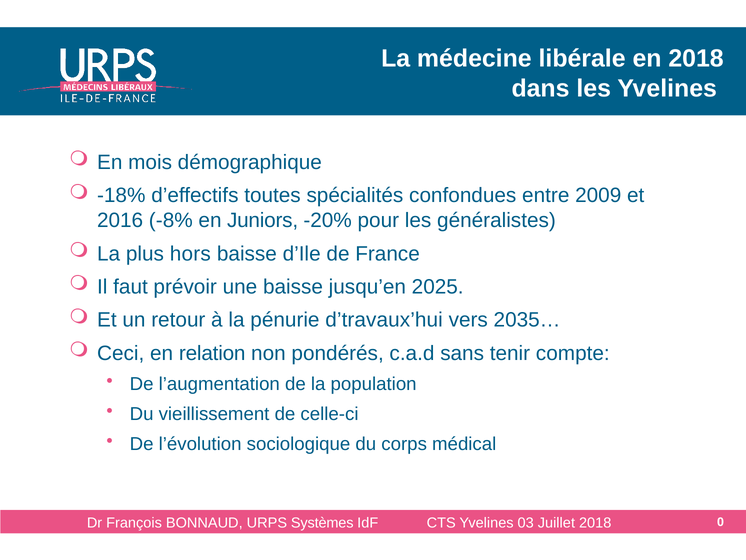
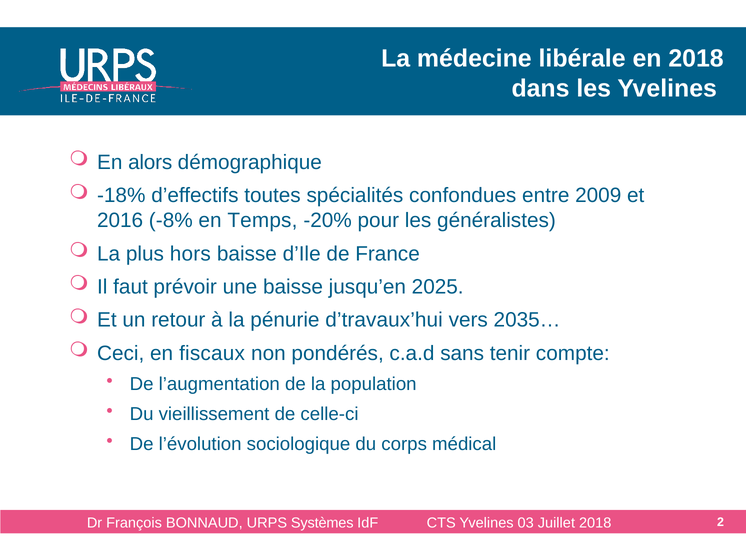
mois: mois -> alors
Juniors: Juniors -> Temps
relation: relation -> fiscaux
0: 0 -> 2
